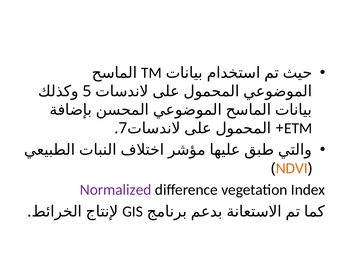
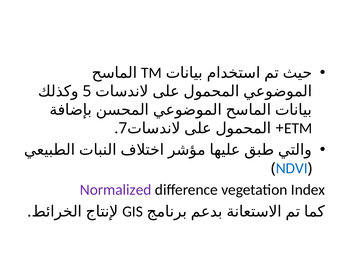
NDVI colour: orange -> blue
